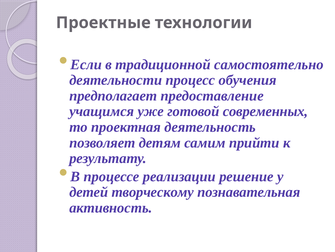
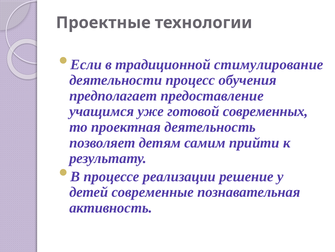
самостоятельно: самостоятельно -> стимулирование
творческому: творческому -> современные
